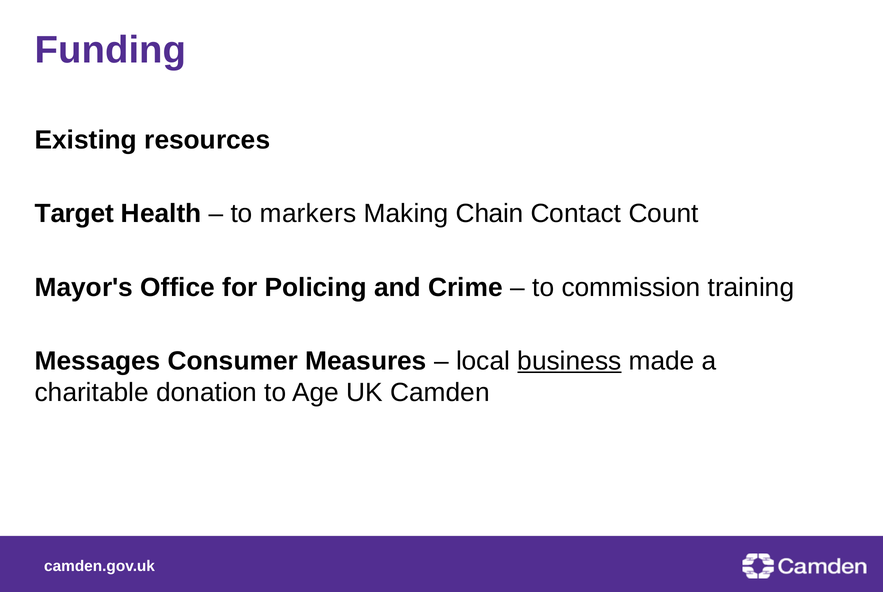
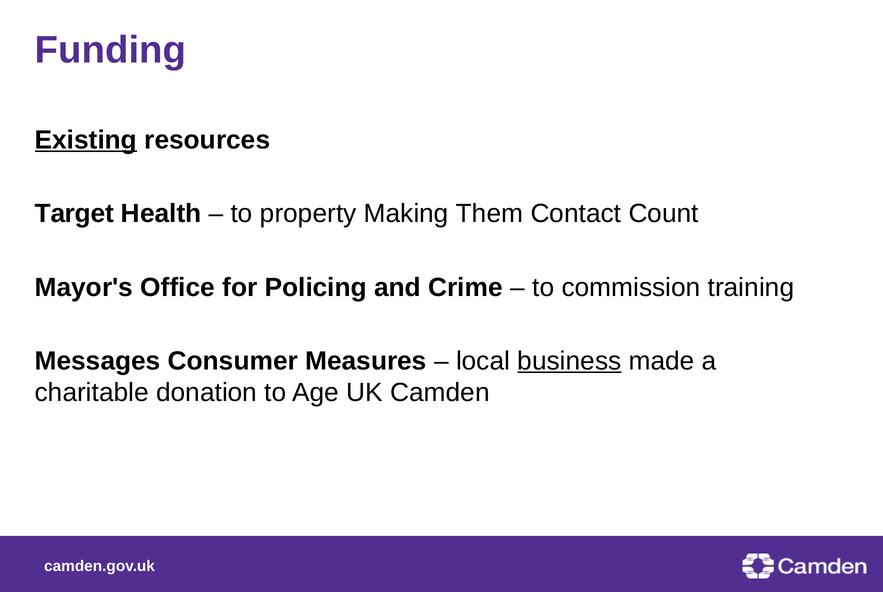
Existing underline: none -> present
markers: markers -> property
Chain: Chain -> Them
